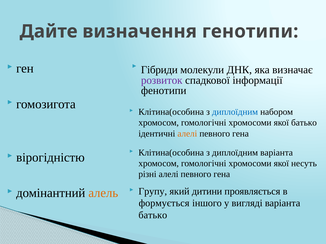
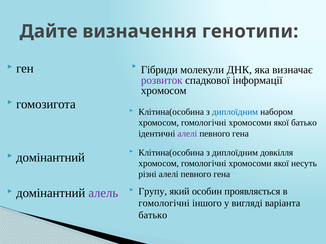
фенотипи at (164, 91): фенотипи -> хромосом
алелі at (187, 134) colour: orange -> purple
диплоїдним варіанта: варіанта -> довкілля
вірогідністю at (50, 158): вірогідністю -> домінантний
дитини: дитини -> особин
алель colour: orange -> purple
формується at (164, 204): формується -> гомологічні
